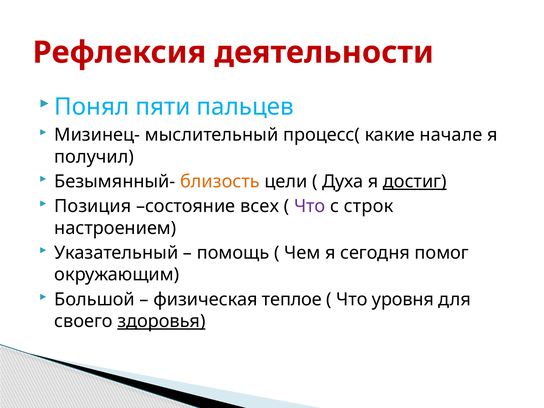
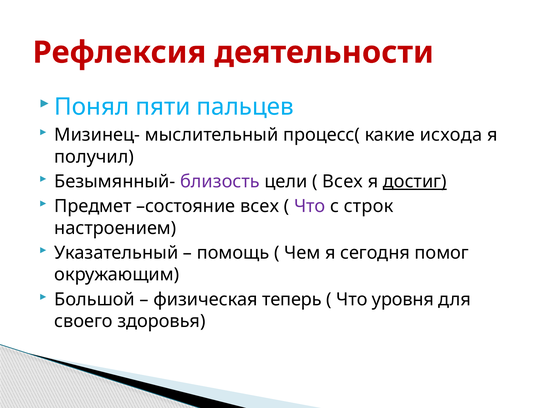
начале: начале -> исхода
близость colour: orange -> purple
Духа at (343, 182): Духа -> Всех
Позиция: Позиция -> Предмет
теплое: теплое -> теперь
здоровья underline: present -> none
